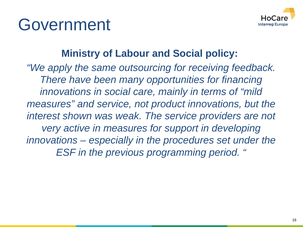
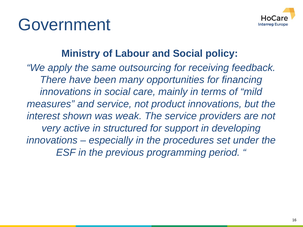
in measures: measures -> structured
